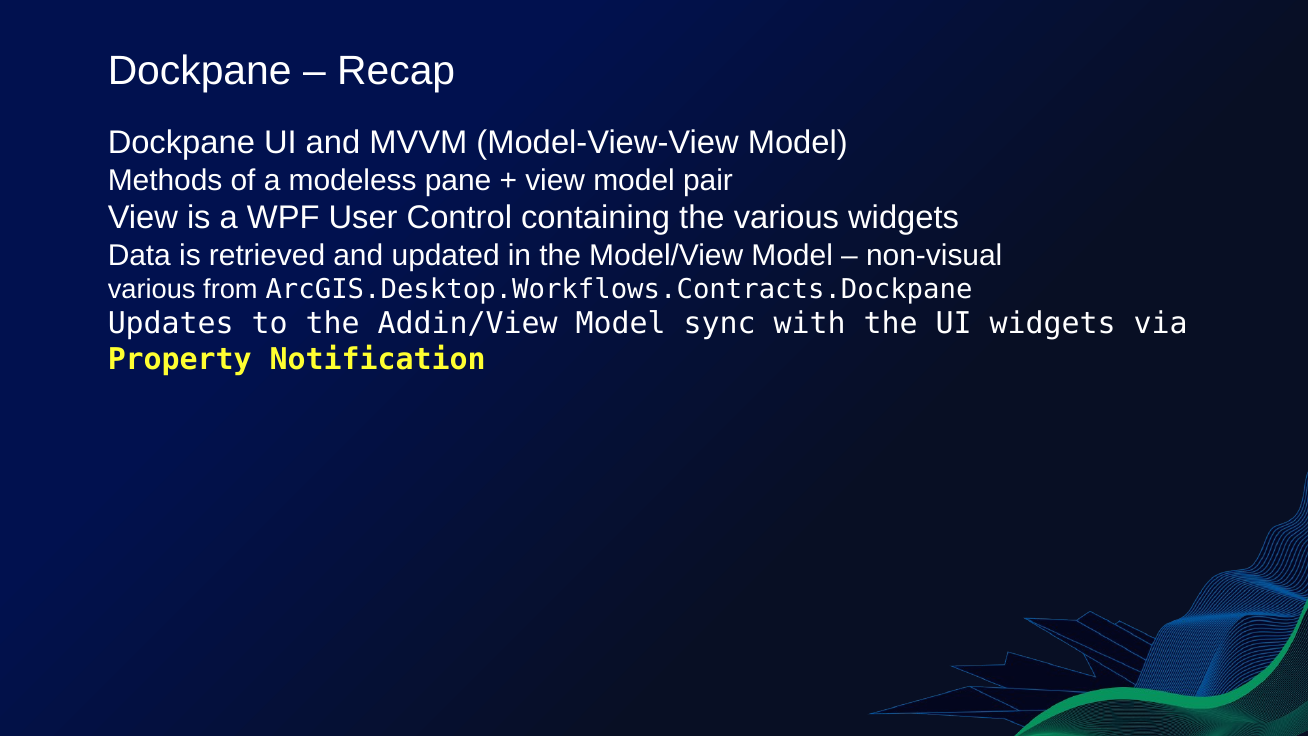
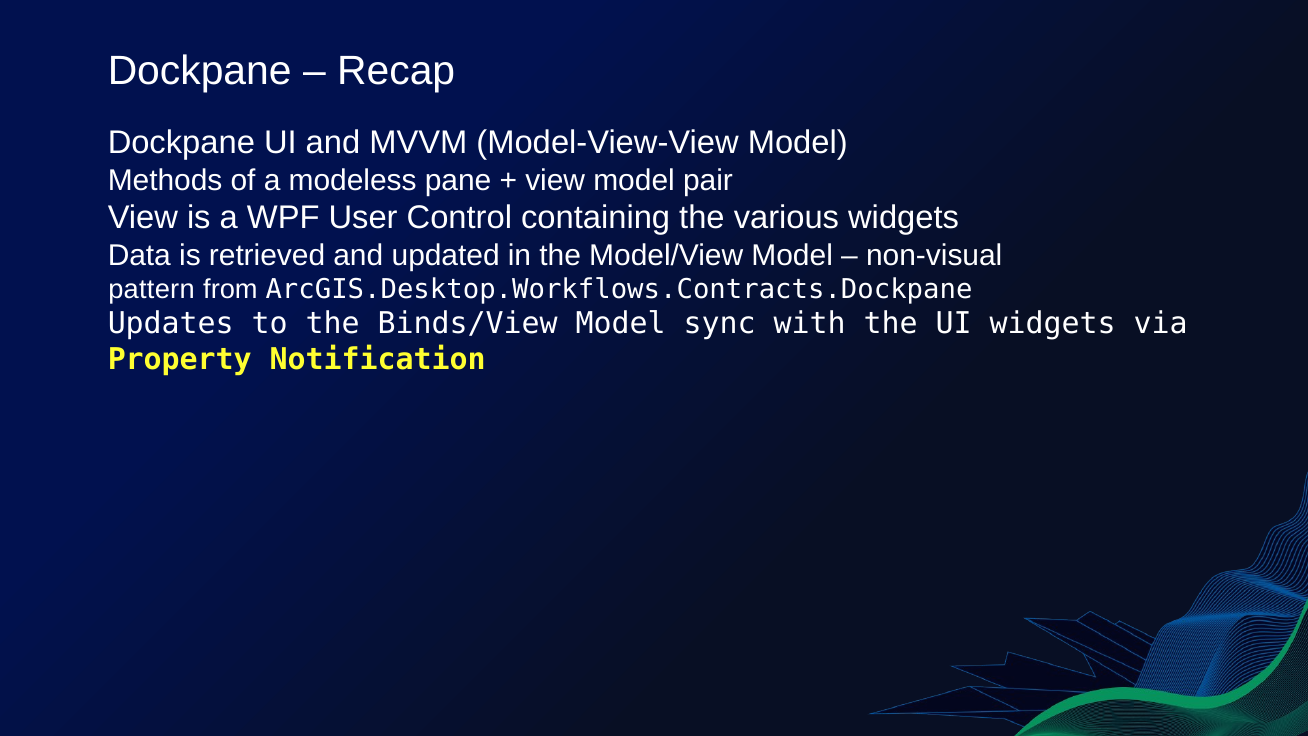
various at (152, 289): various -> pattern
Addin/View: Addin/View -> Binds/View
